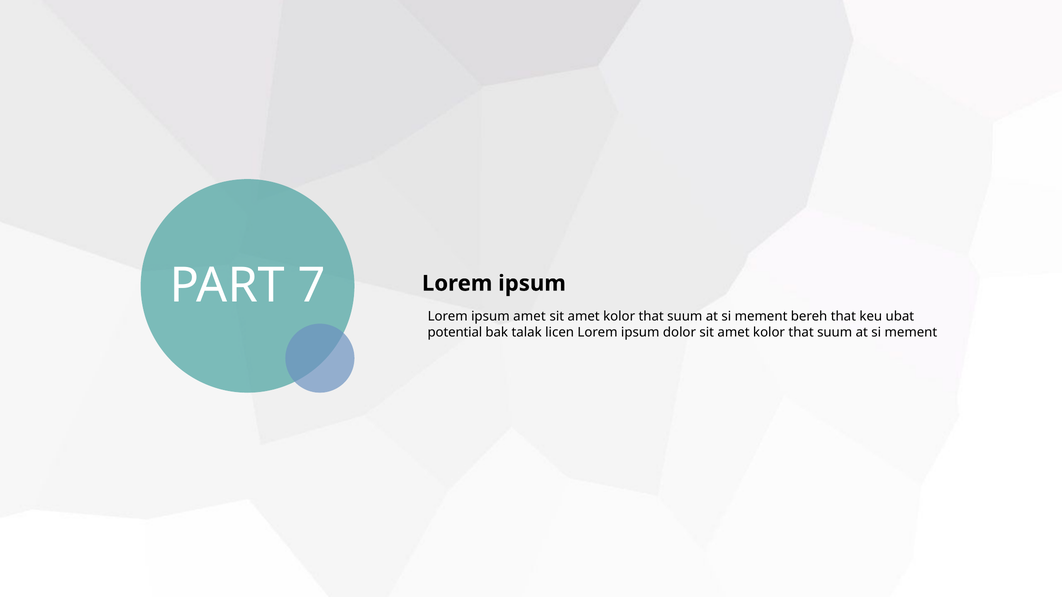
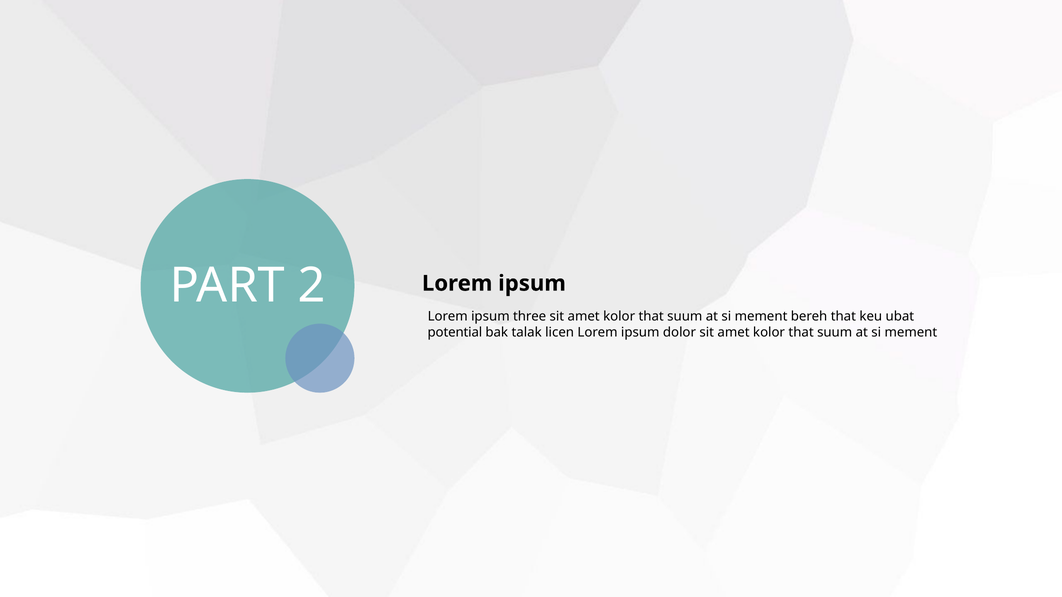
7: 7 -> 2
ipsum amet: amet -> three
